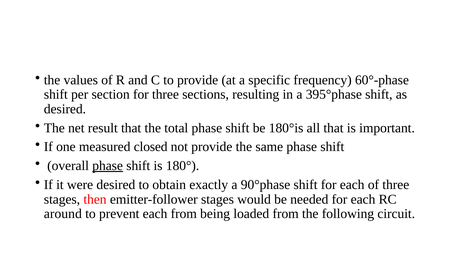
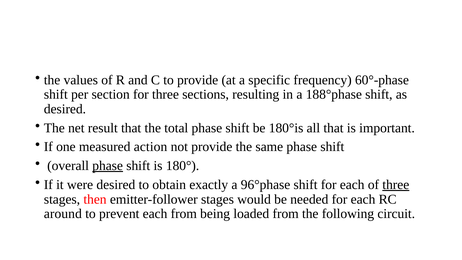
395°phase: 395°phase -> 188°phase
closed: closed -> action
90°phase: 90°phase -> 96°phase
three at (396, 185) underline: none -> present
